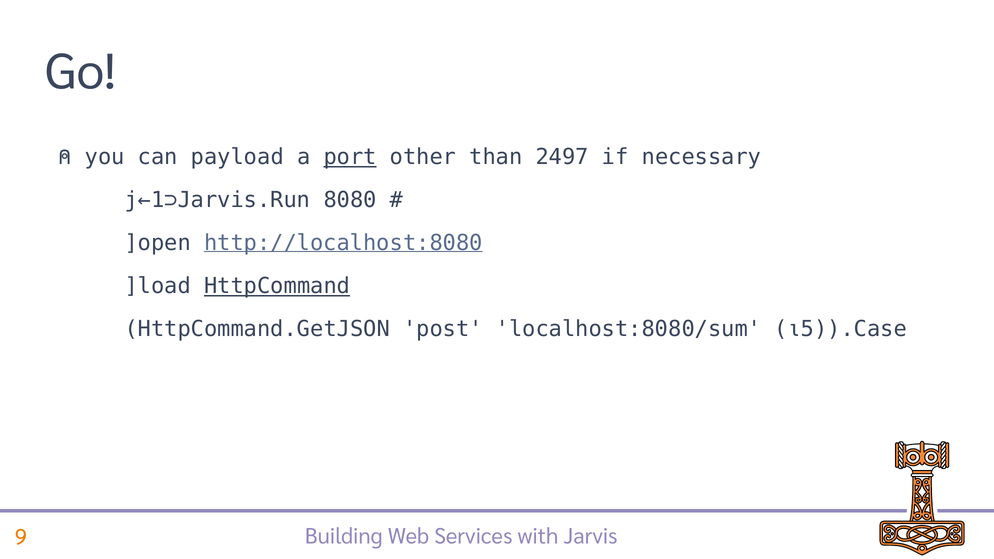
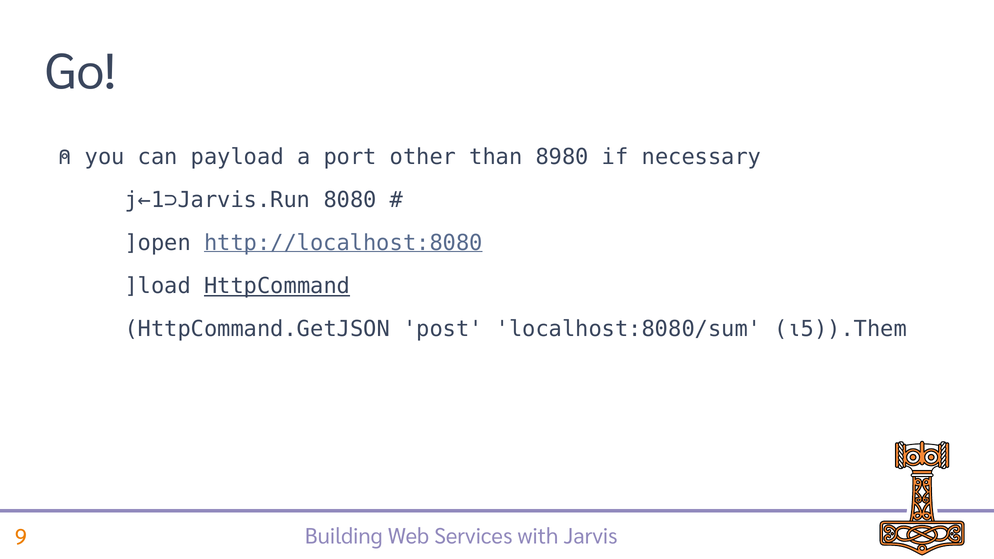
port underline: present -> none
2497: 2497 -> 8980
⍳5)).Case: ⍳5)).Case -> ⍳5)).Them
